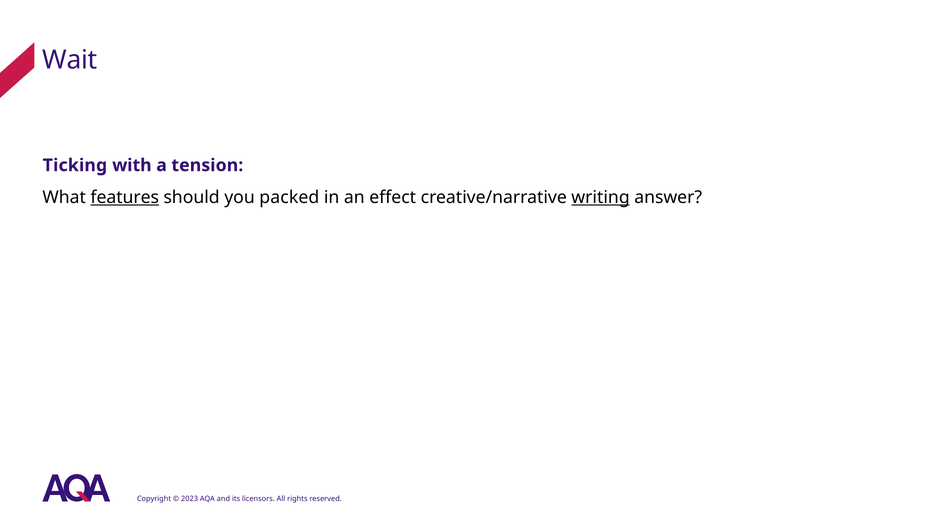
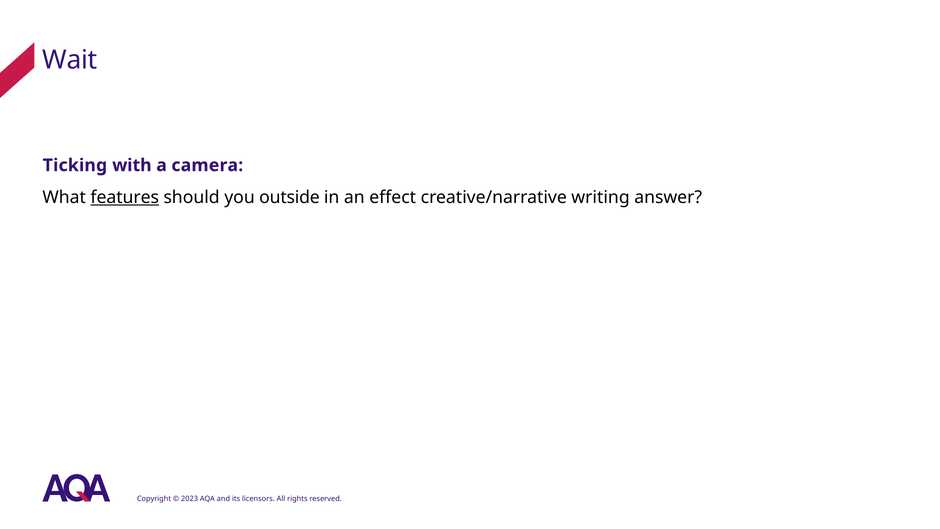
tension: tension -> camera
packed: packed -> outside
writing underline: present -> none
